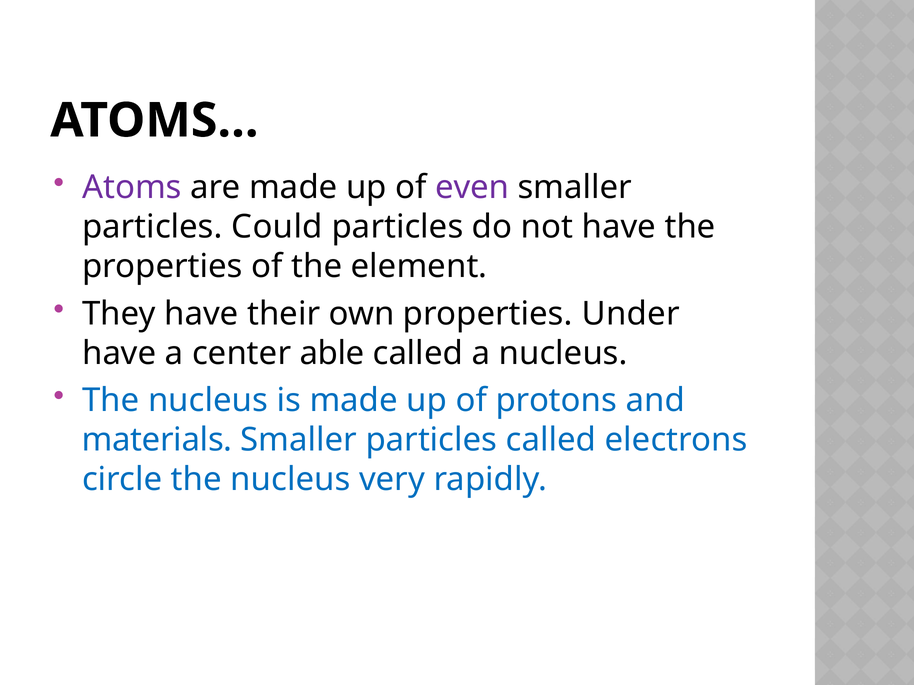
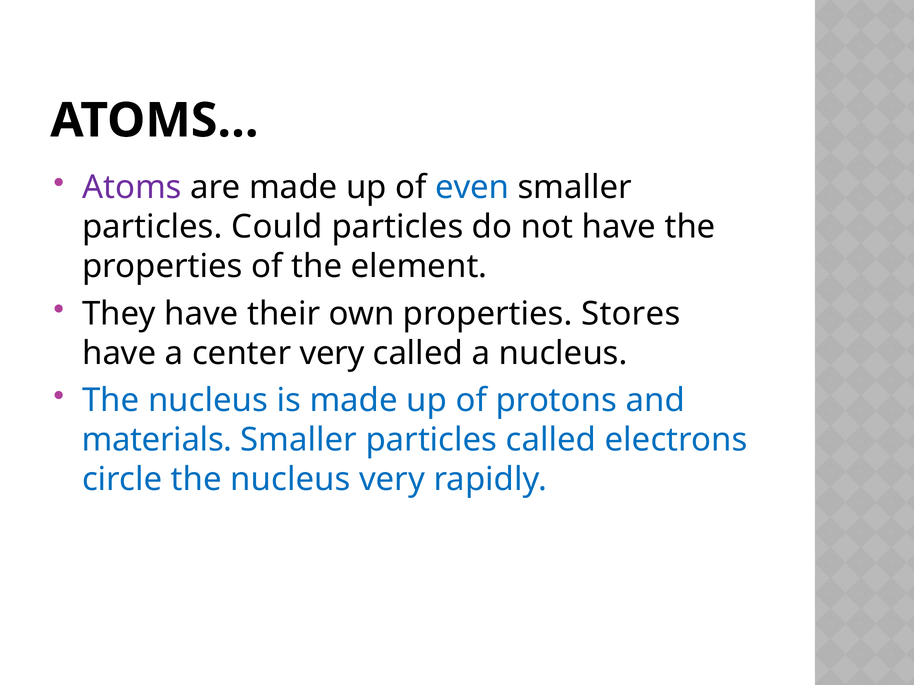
even colour: purple -> blue
Under: Under -> Stores
center able: able -> very
